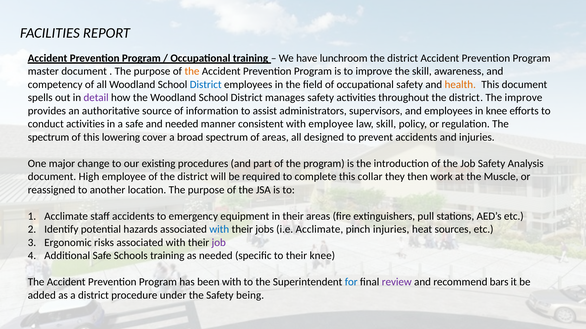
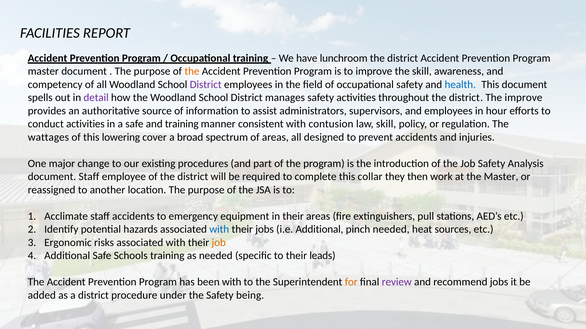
District at (206, 85) colour: blue -> purple
health colour: orange -> blue
in knee: knee -> hour
and needed: needed -> training
with employee: employee -> contusion
spectrum at (49, 137): spectrum -> wattages
document High: High -> Staff
the Muscle: Muscle -> Master
i.e Acclimate: Acclimate -> Additional
pinch injuries: injuries -> needed
job at (219, 243) colour: purple -> orange
their knee: knee -> leads
for colour: blue -> orange
recommend bars: bars -> jobs
